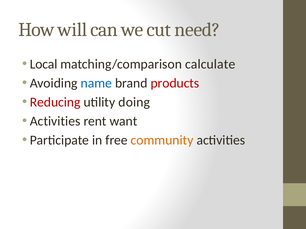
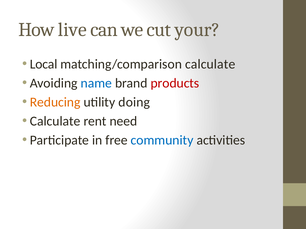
will: will -> live
need: need -> your
Reducing colour: red -> orange
Activities at (55, 121): Activities -> Calculate
want: want -> need
community colour: orange -> blue
